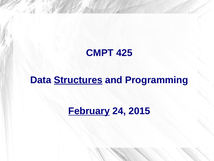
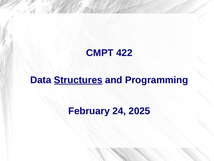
425: 425 -> 422
February underline: present -> none
2015: 2015 -> 2025
